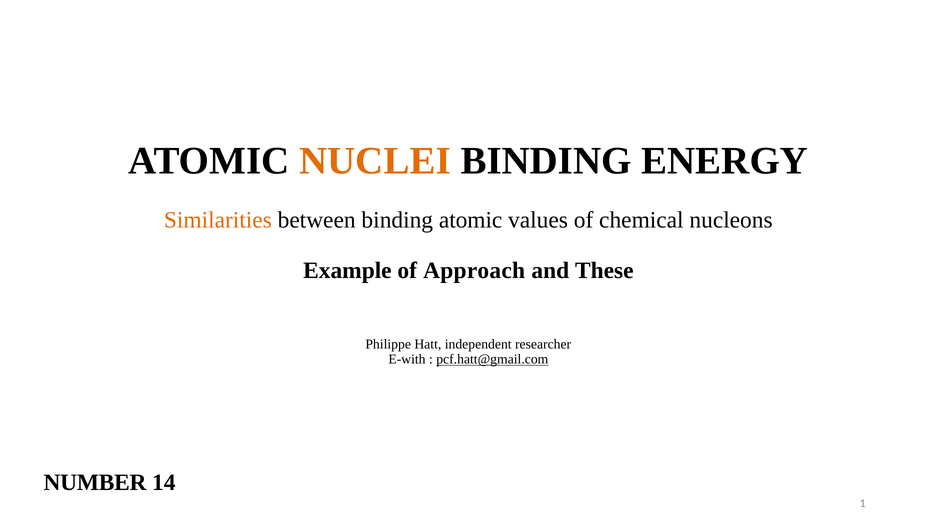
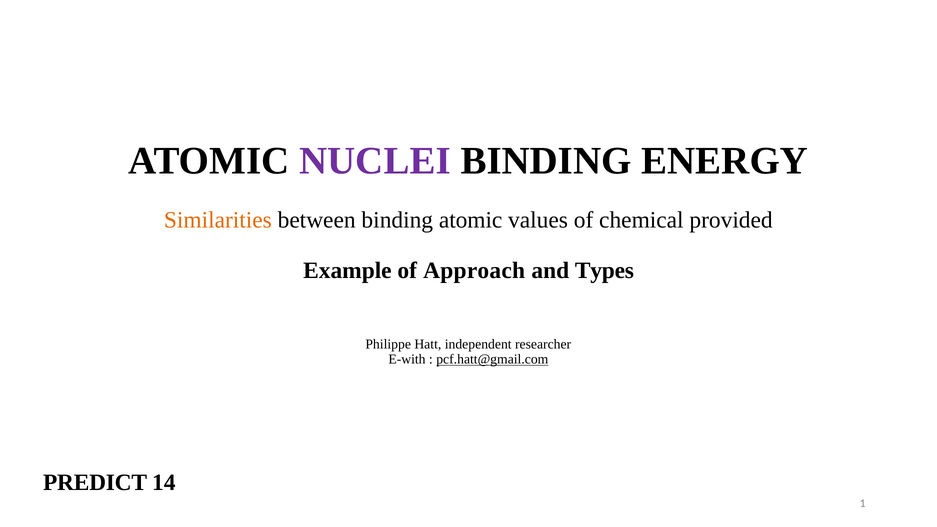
NUCLEI colour: orange -> purple
nucleons: nucleons -> provided
These: These -> Types
NUMBER: NUMBER -> PREDICT
